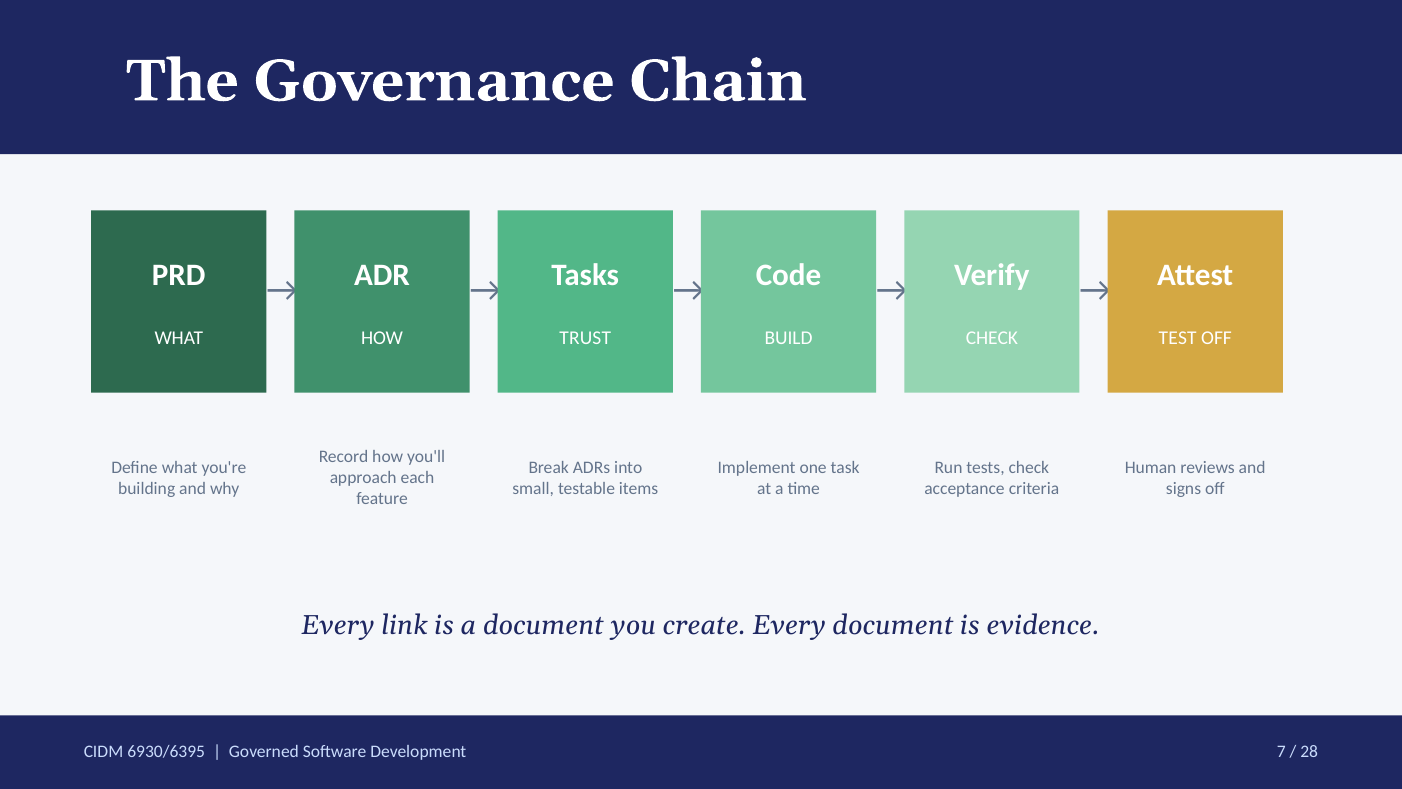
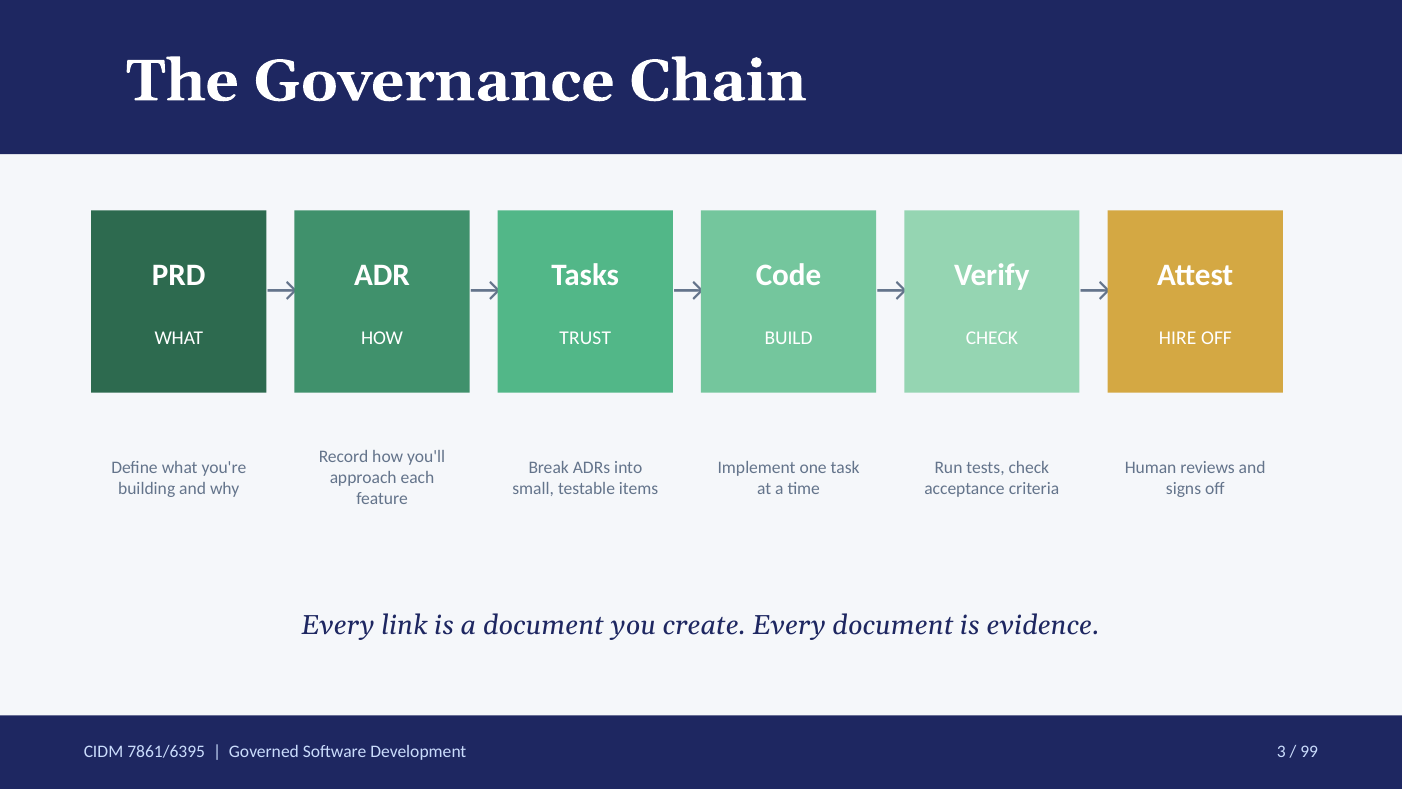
TEST: TEST -> HIRE
6930/6395: 6930/6395 -> 7861/6395
7: 7 -> 3
28: 28 -> 99
